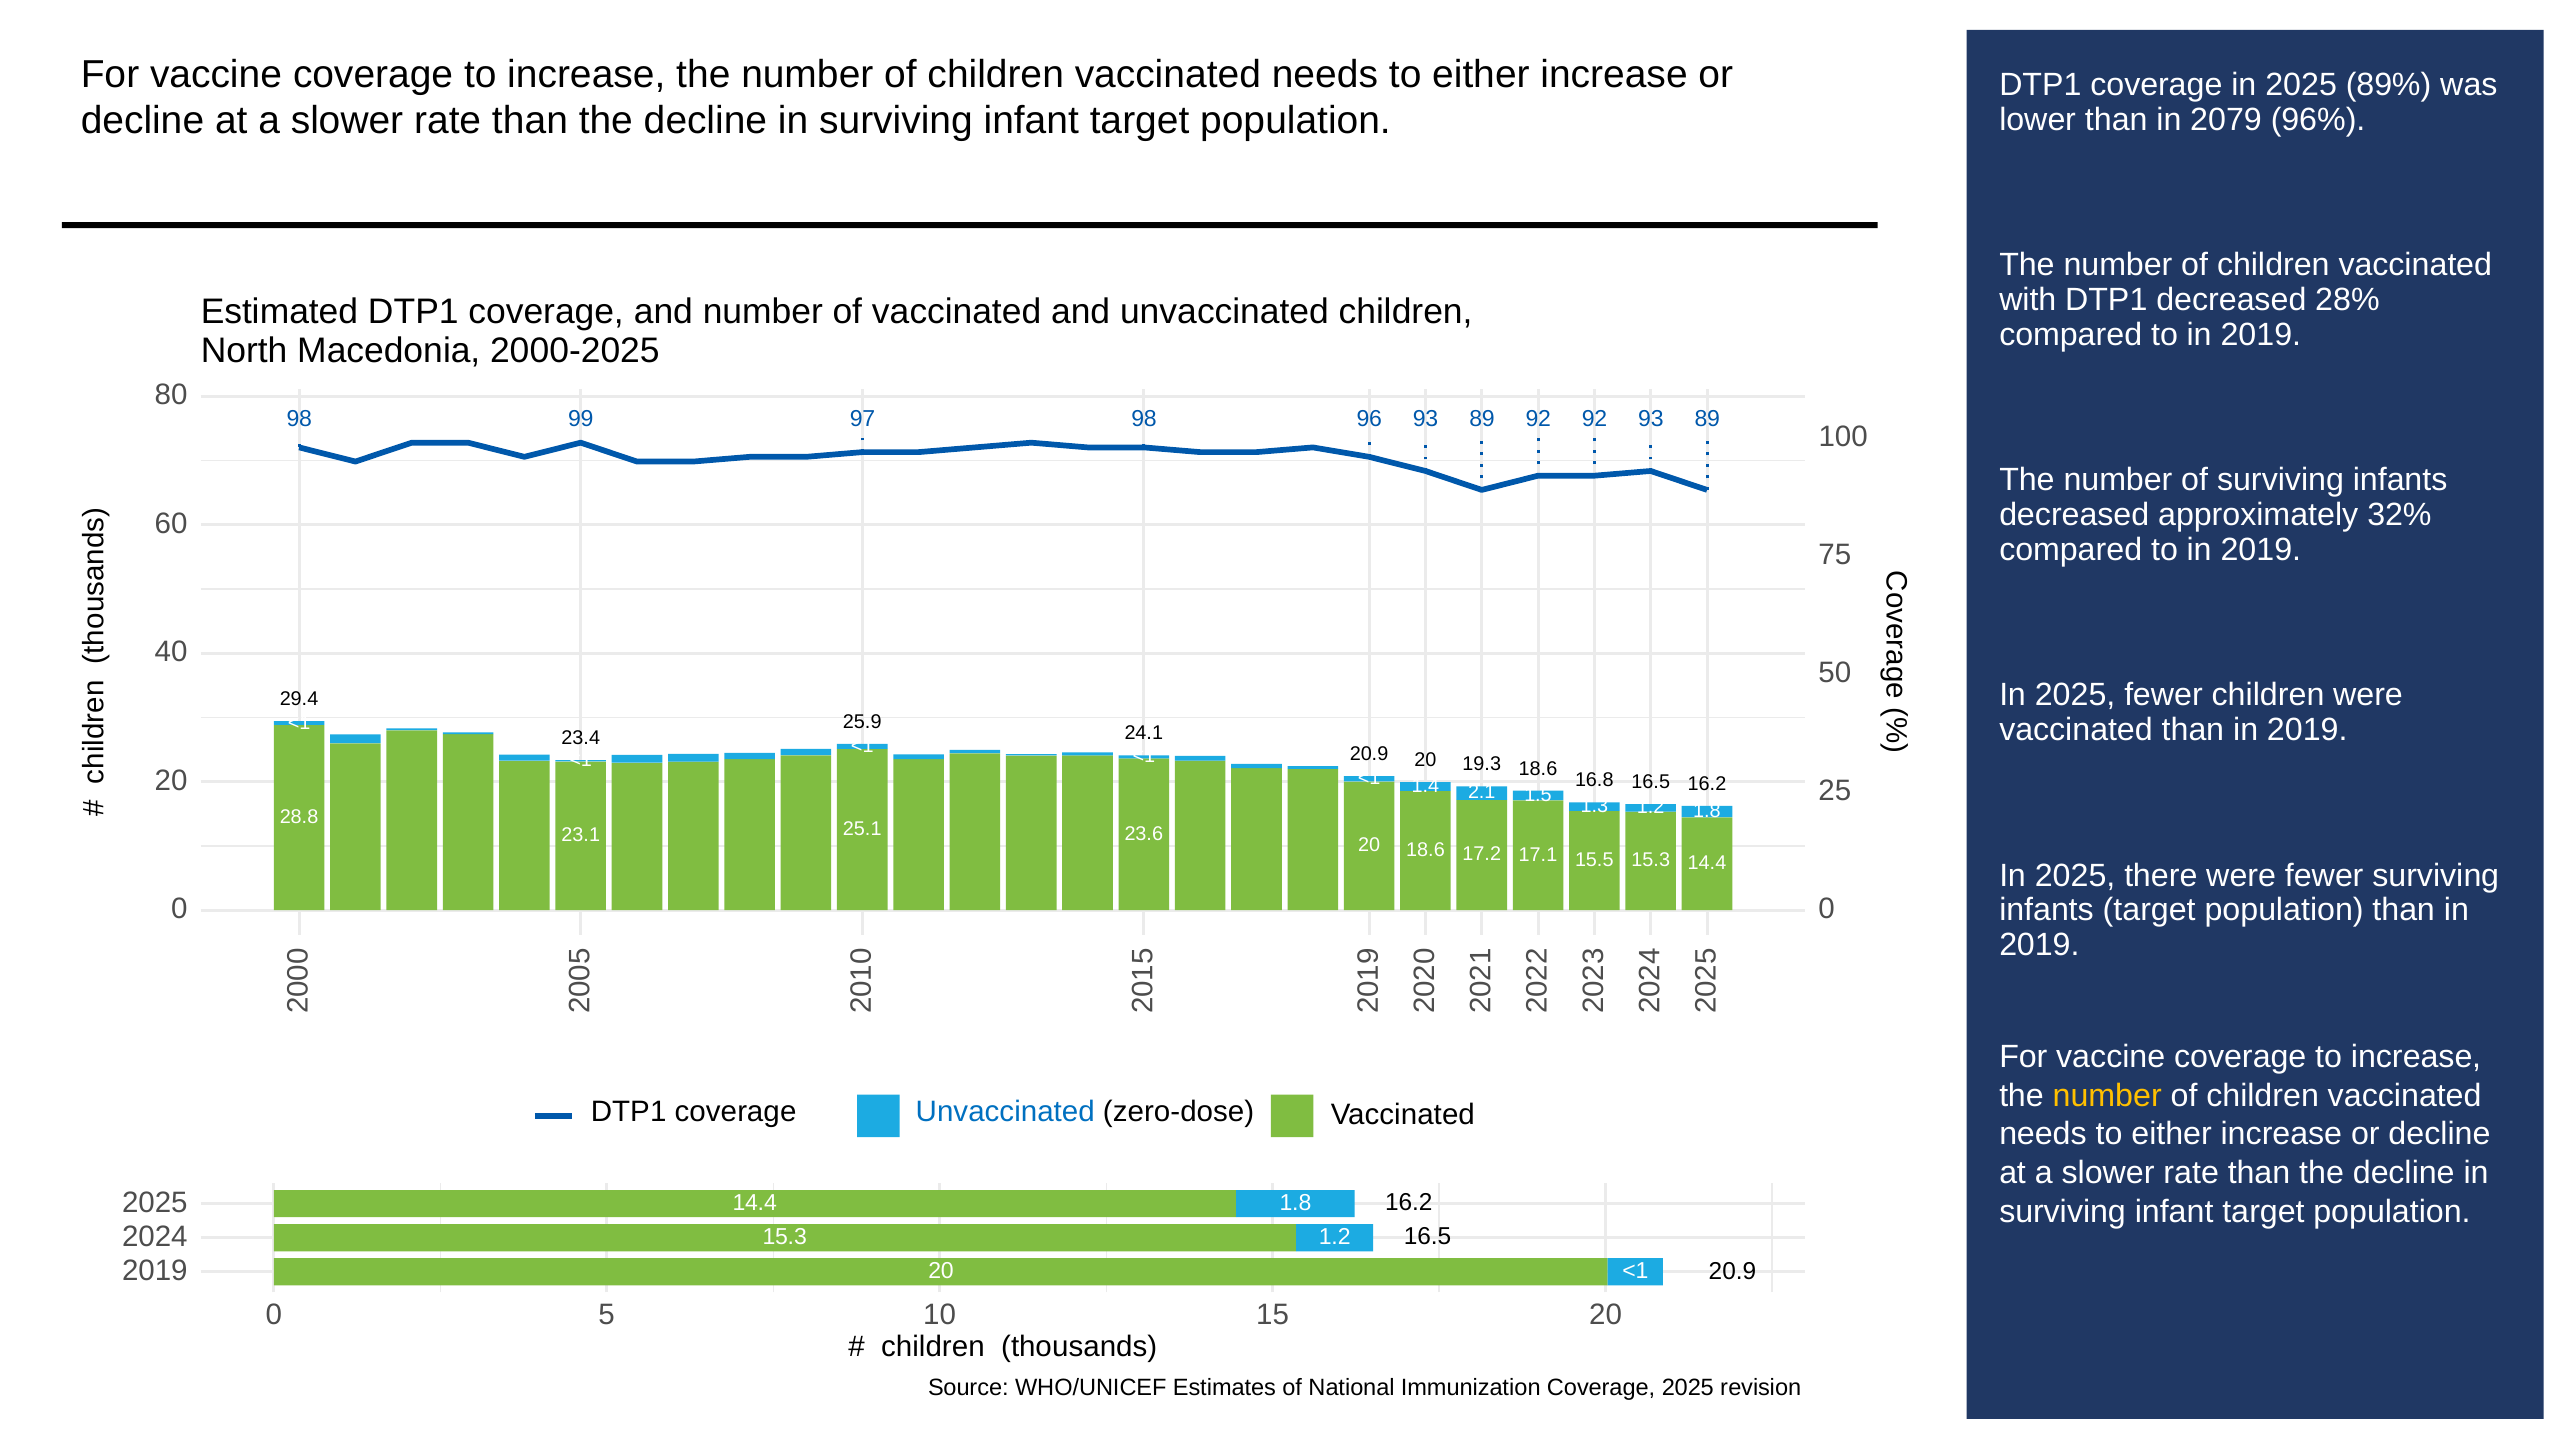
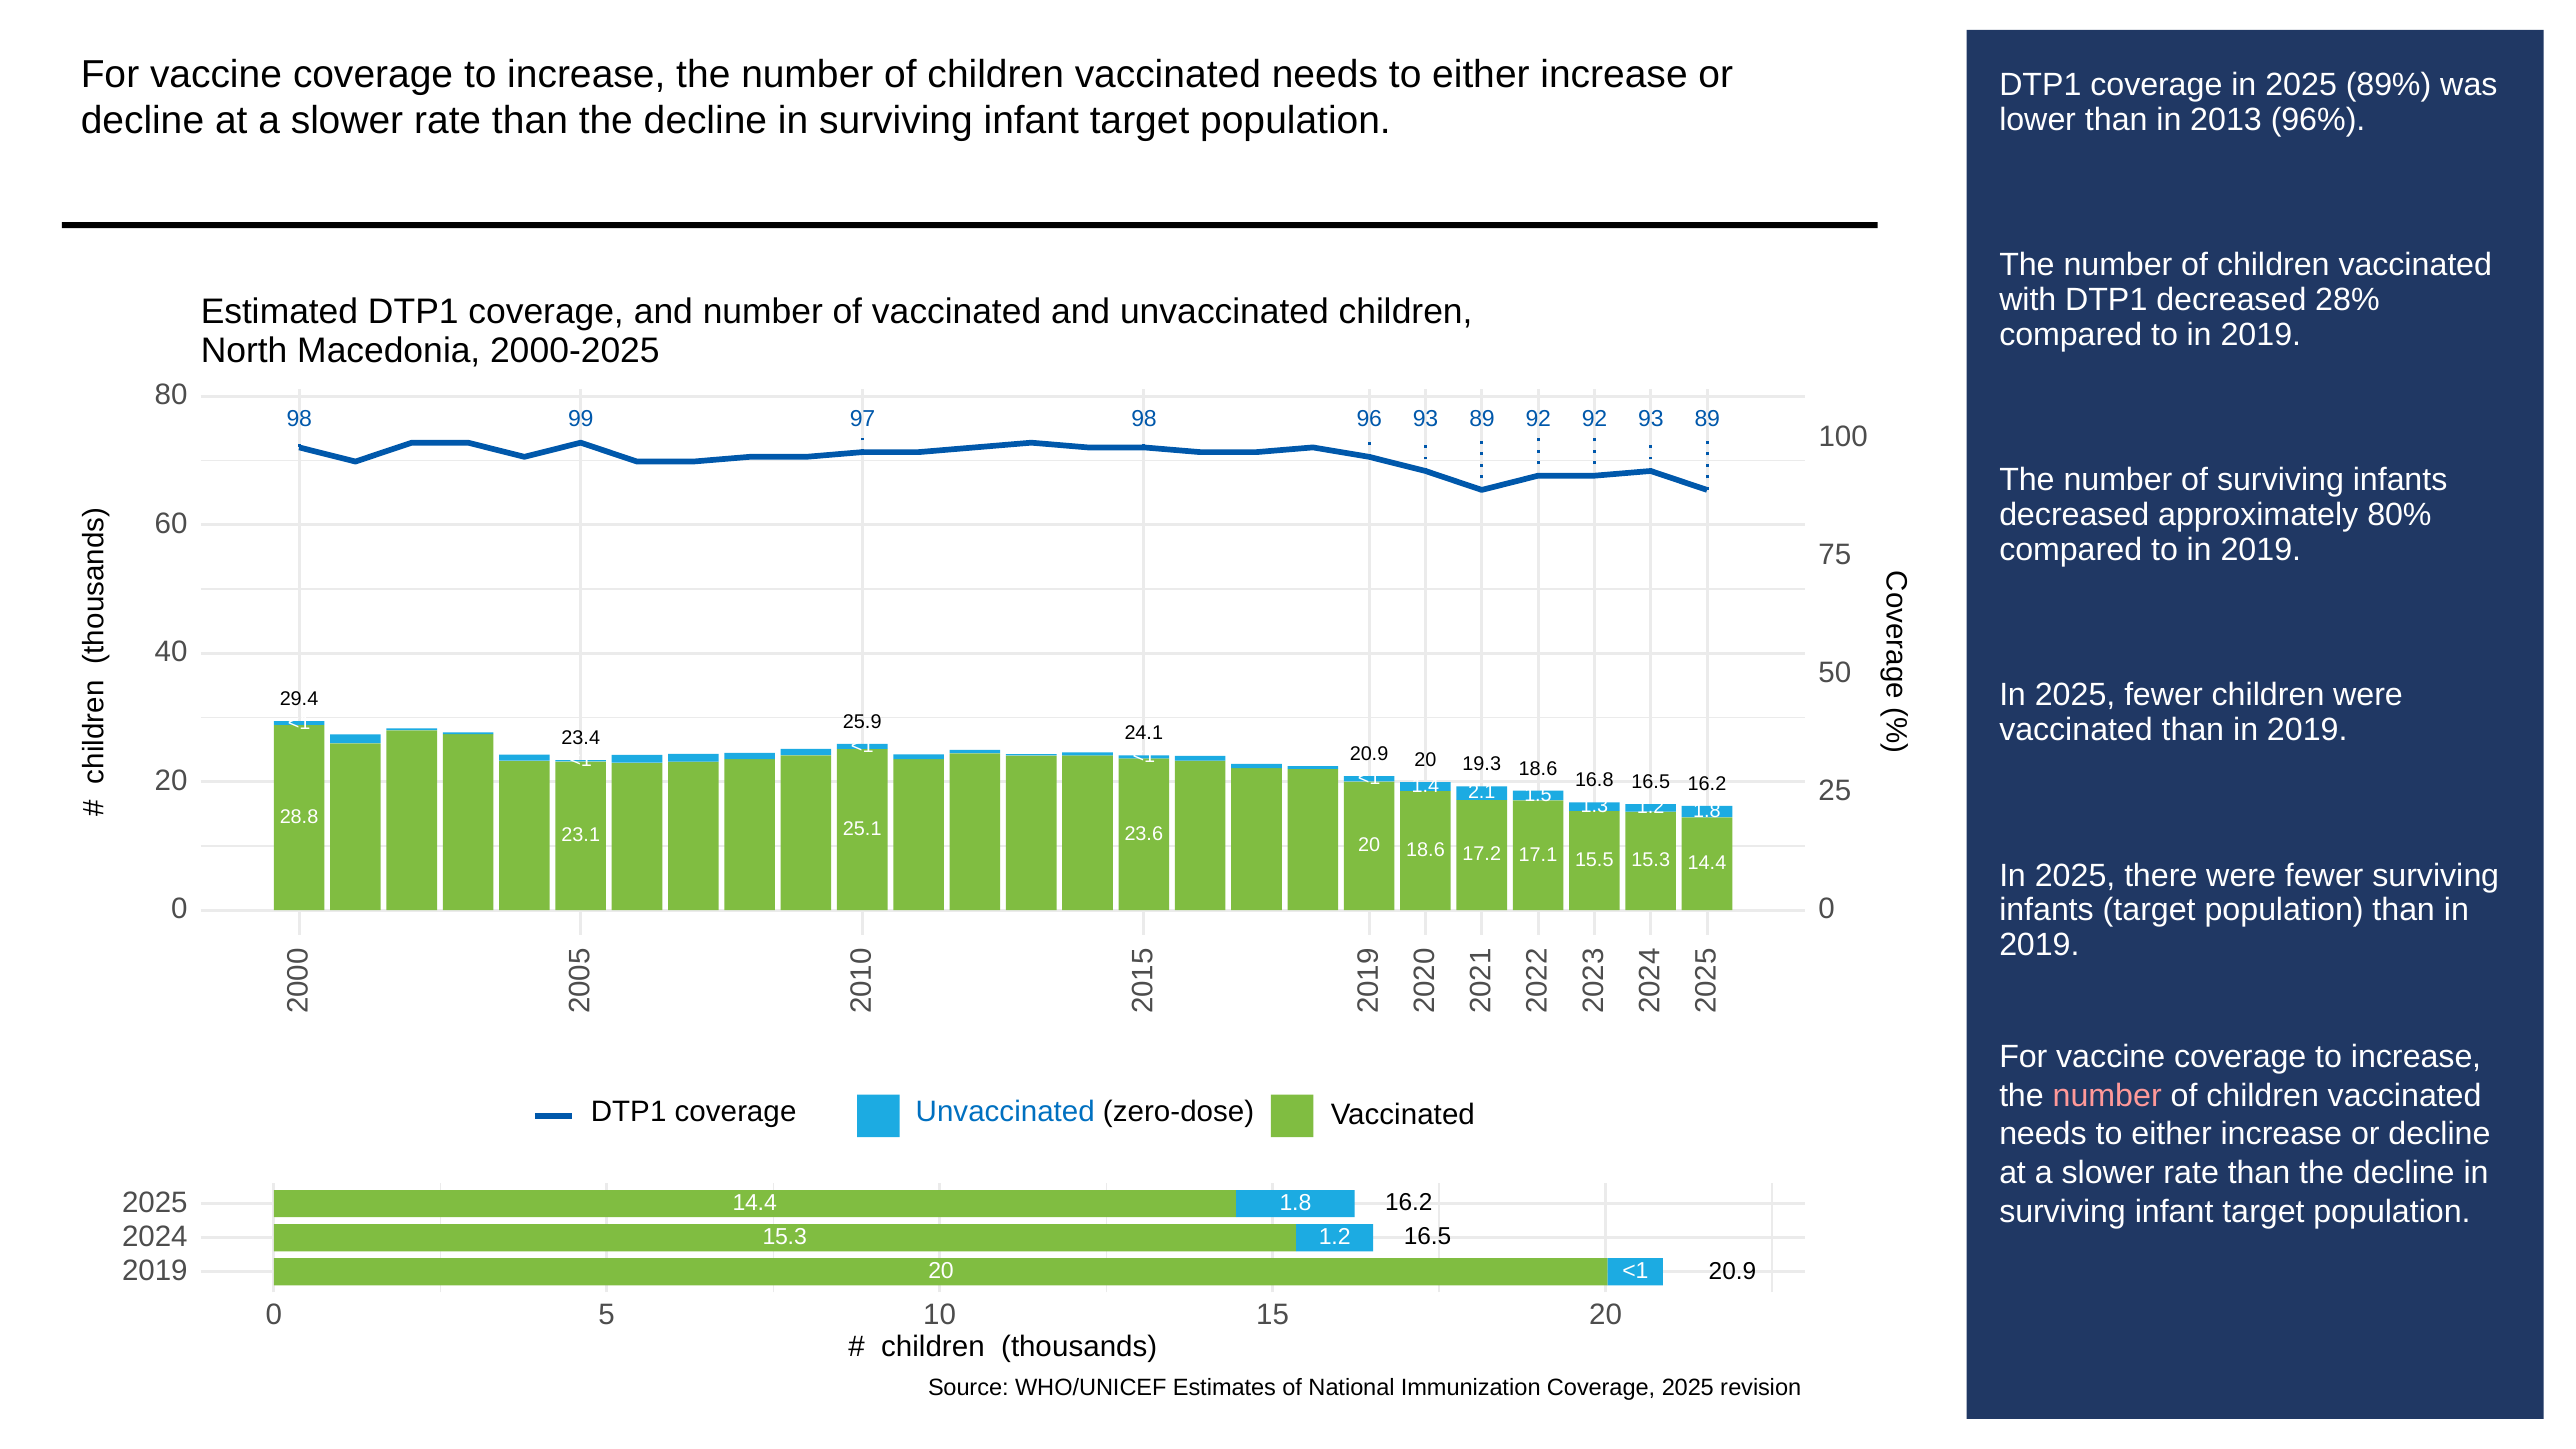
2079: 2079 -> 2013
32%: 32% -> 80%
number at (2107, 1096) colour: yellow -> pink
